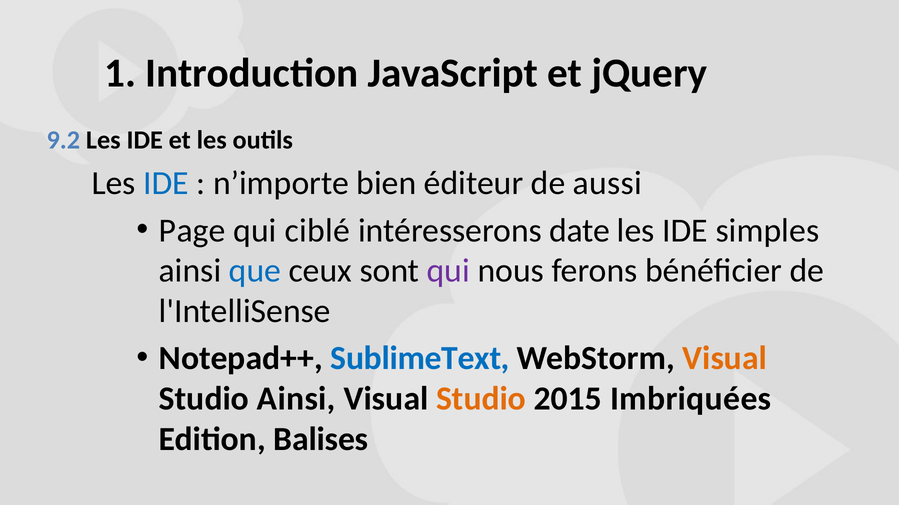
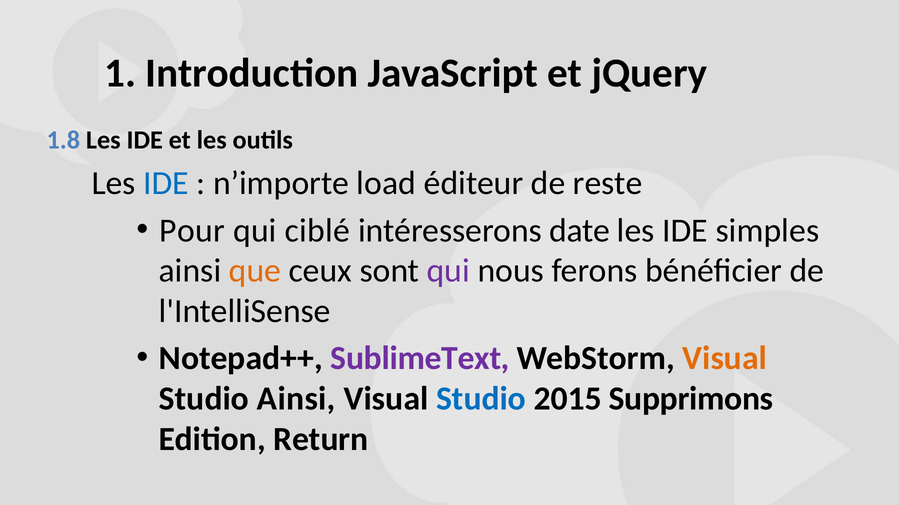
9.2: 9.2 -> 1.8
bien: bien -> load
aussi: aussi -> reste
Page: Page -> Pour
que colour: blue -> orange
SublimeText colour: blue -> purple
Studio at (481, 399) colour: orange -> blue
Imbriquées: Imbriquées -> Supprimons
Balises: Balises -> Return
